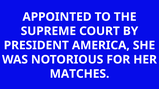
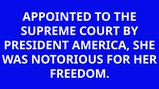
MATCHES: MATCHES -> FREEDOM
